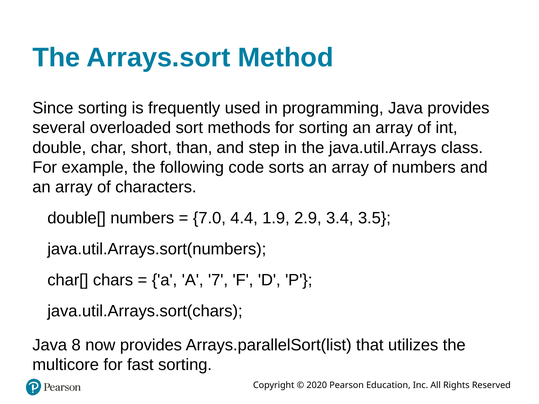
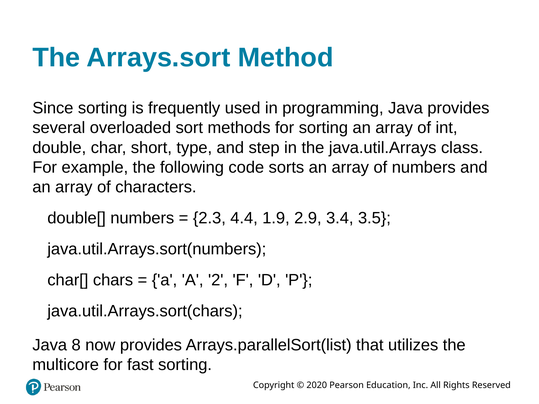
than: than -> type
7.0: 7.0 -> 2.3
7: 7 -> 2
